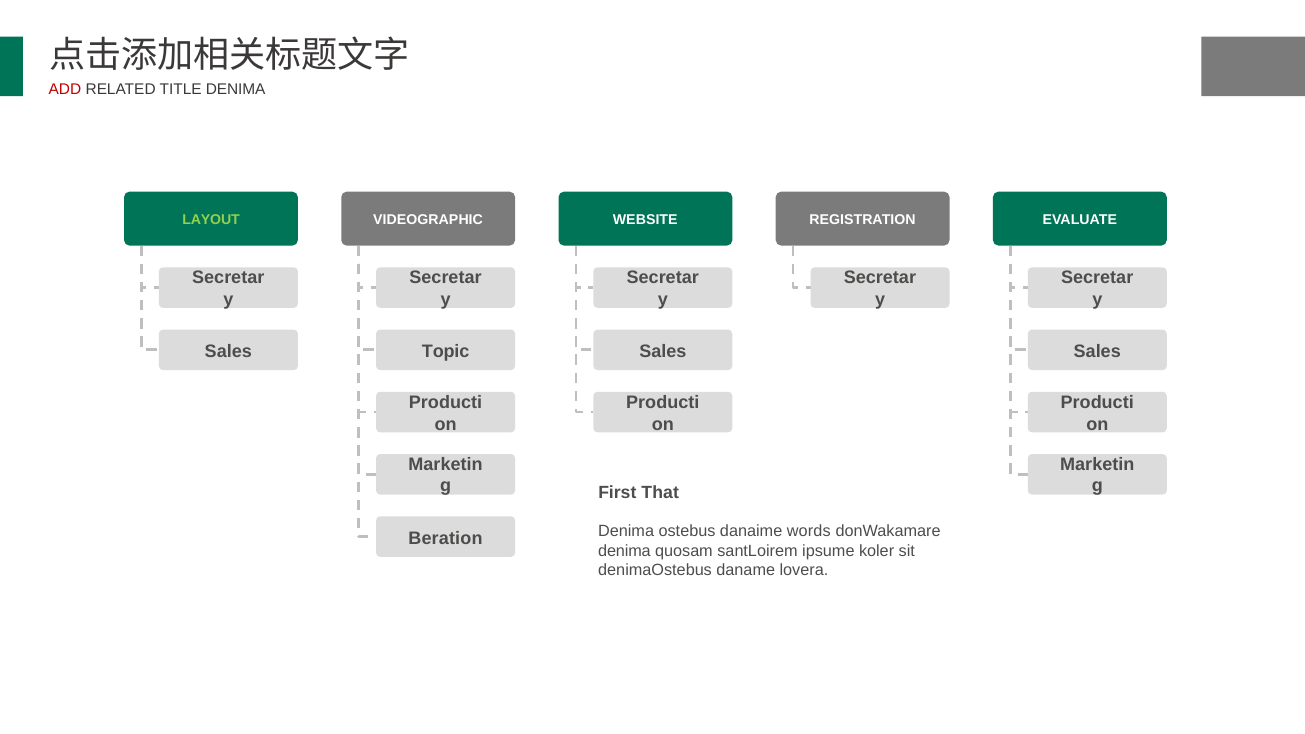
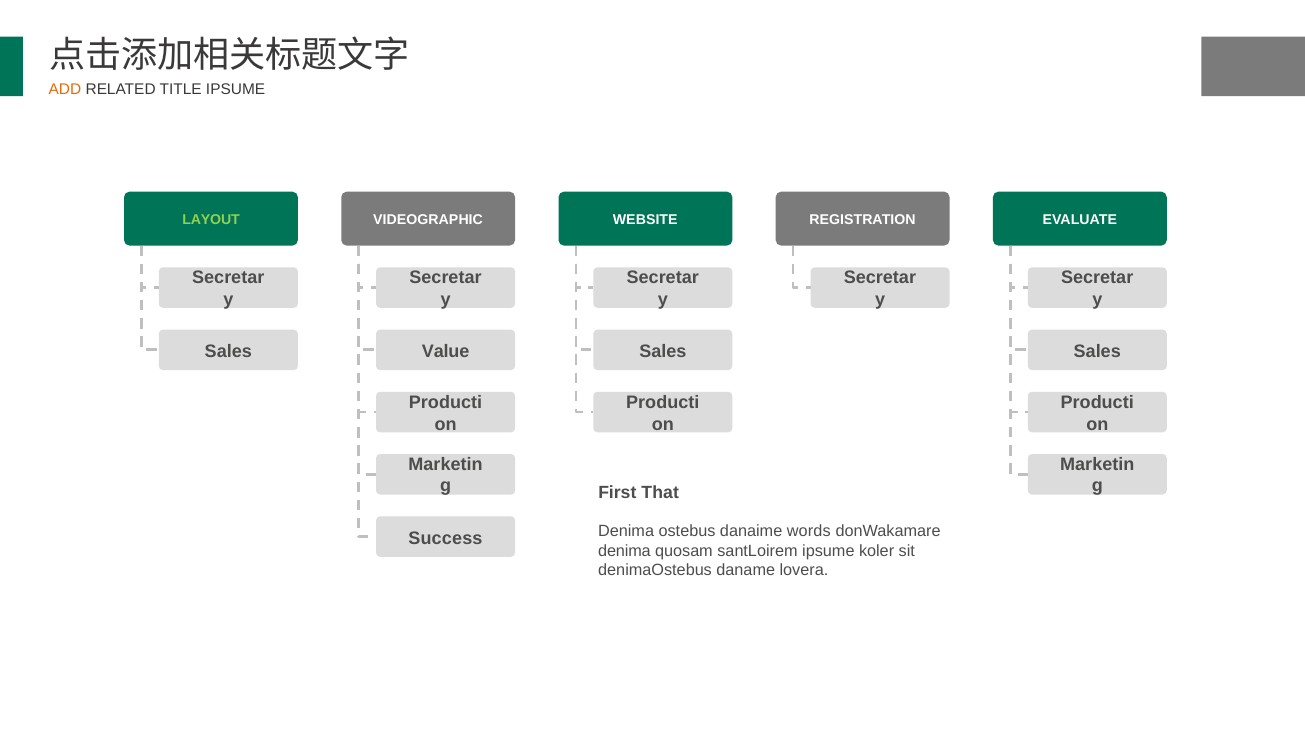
ADD colour: red -> orange
TITLE DENIMA: DENIMA -> IPSUME
Topic: Topic -> Value
Beration: Beration -> Success
